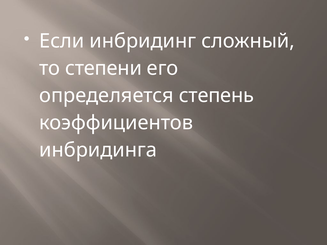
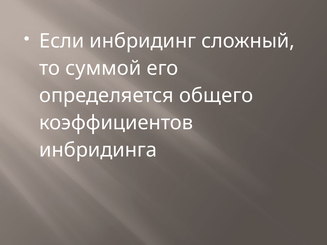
степени: степени -> суммой
степень: степень -> общего
